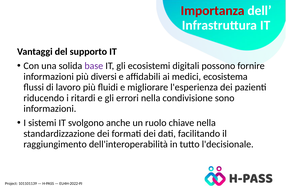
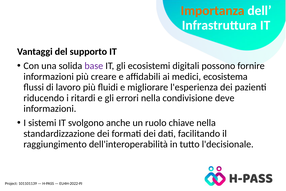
Importanza colour: red -> orange
diversi: diversi -> creare
sono: sono -> deve
